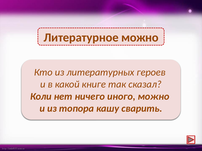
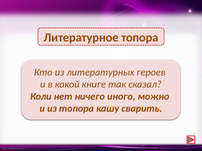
Литературное можно: можно -> топора
